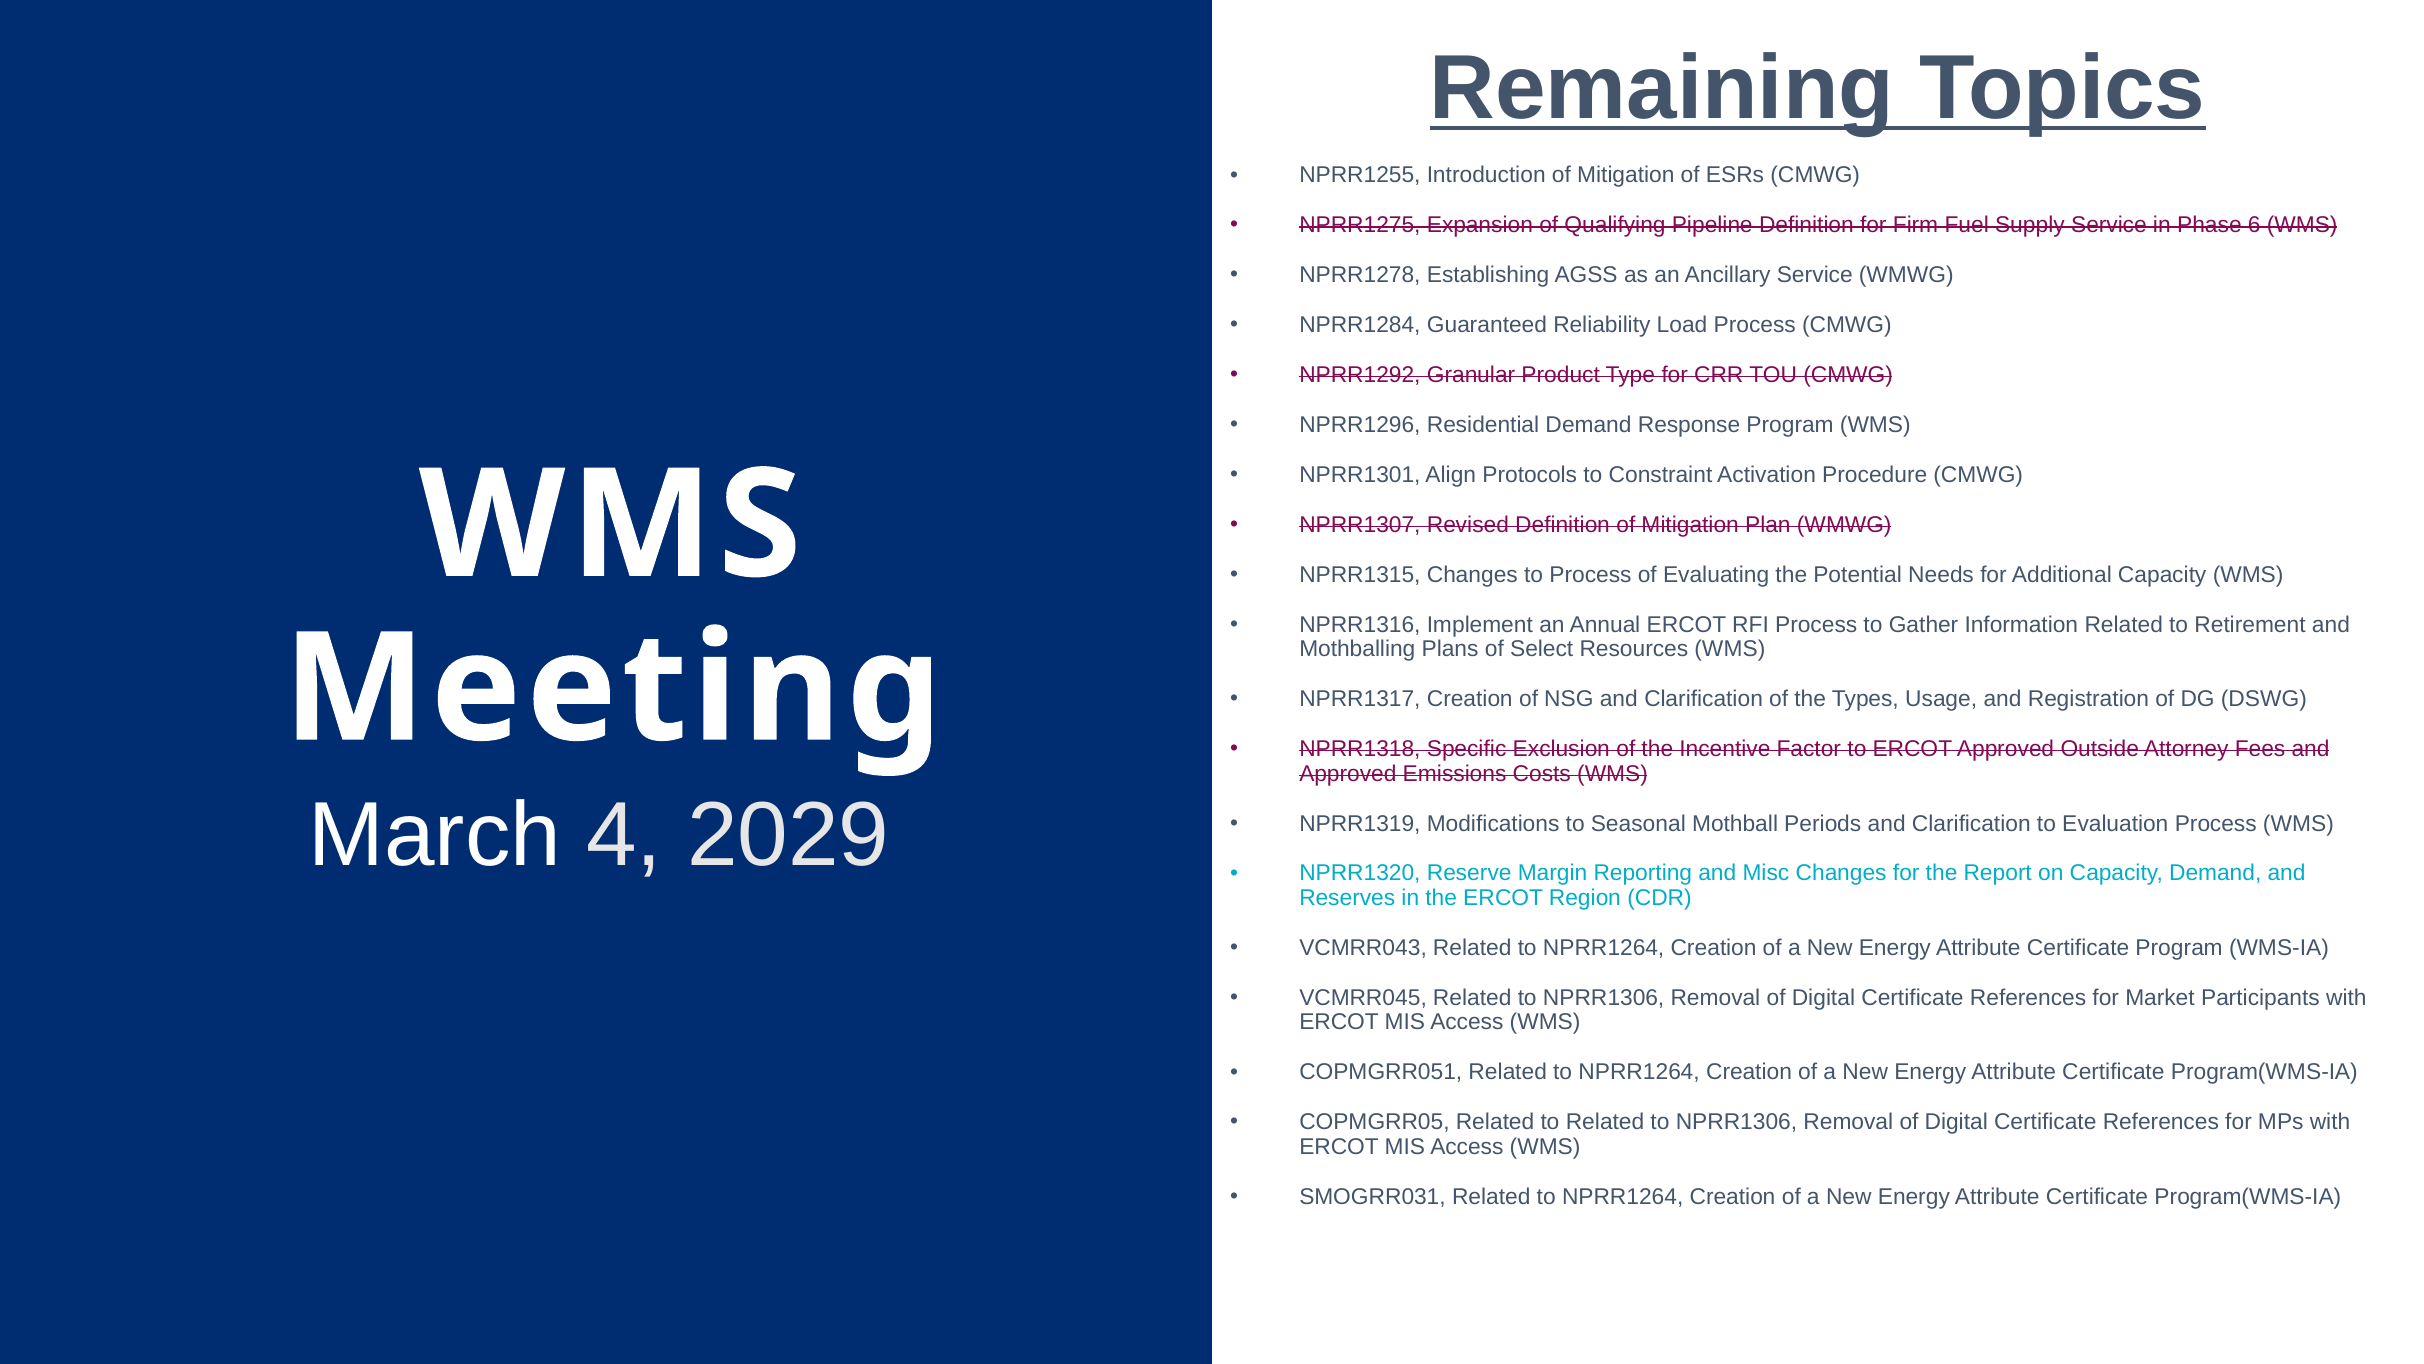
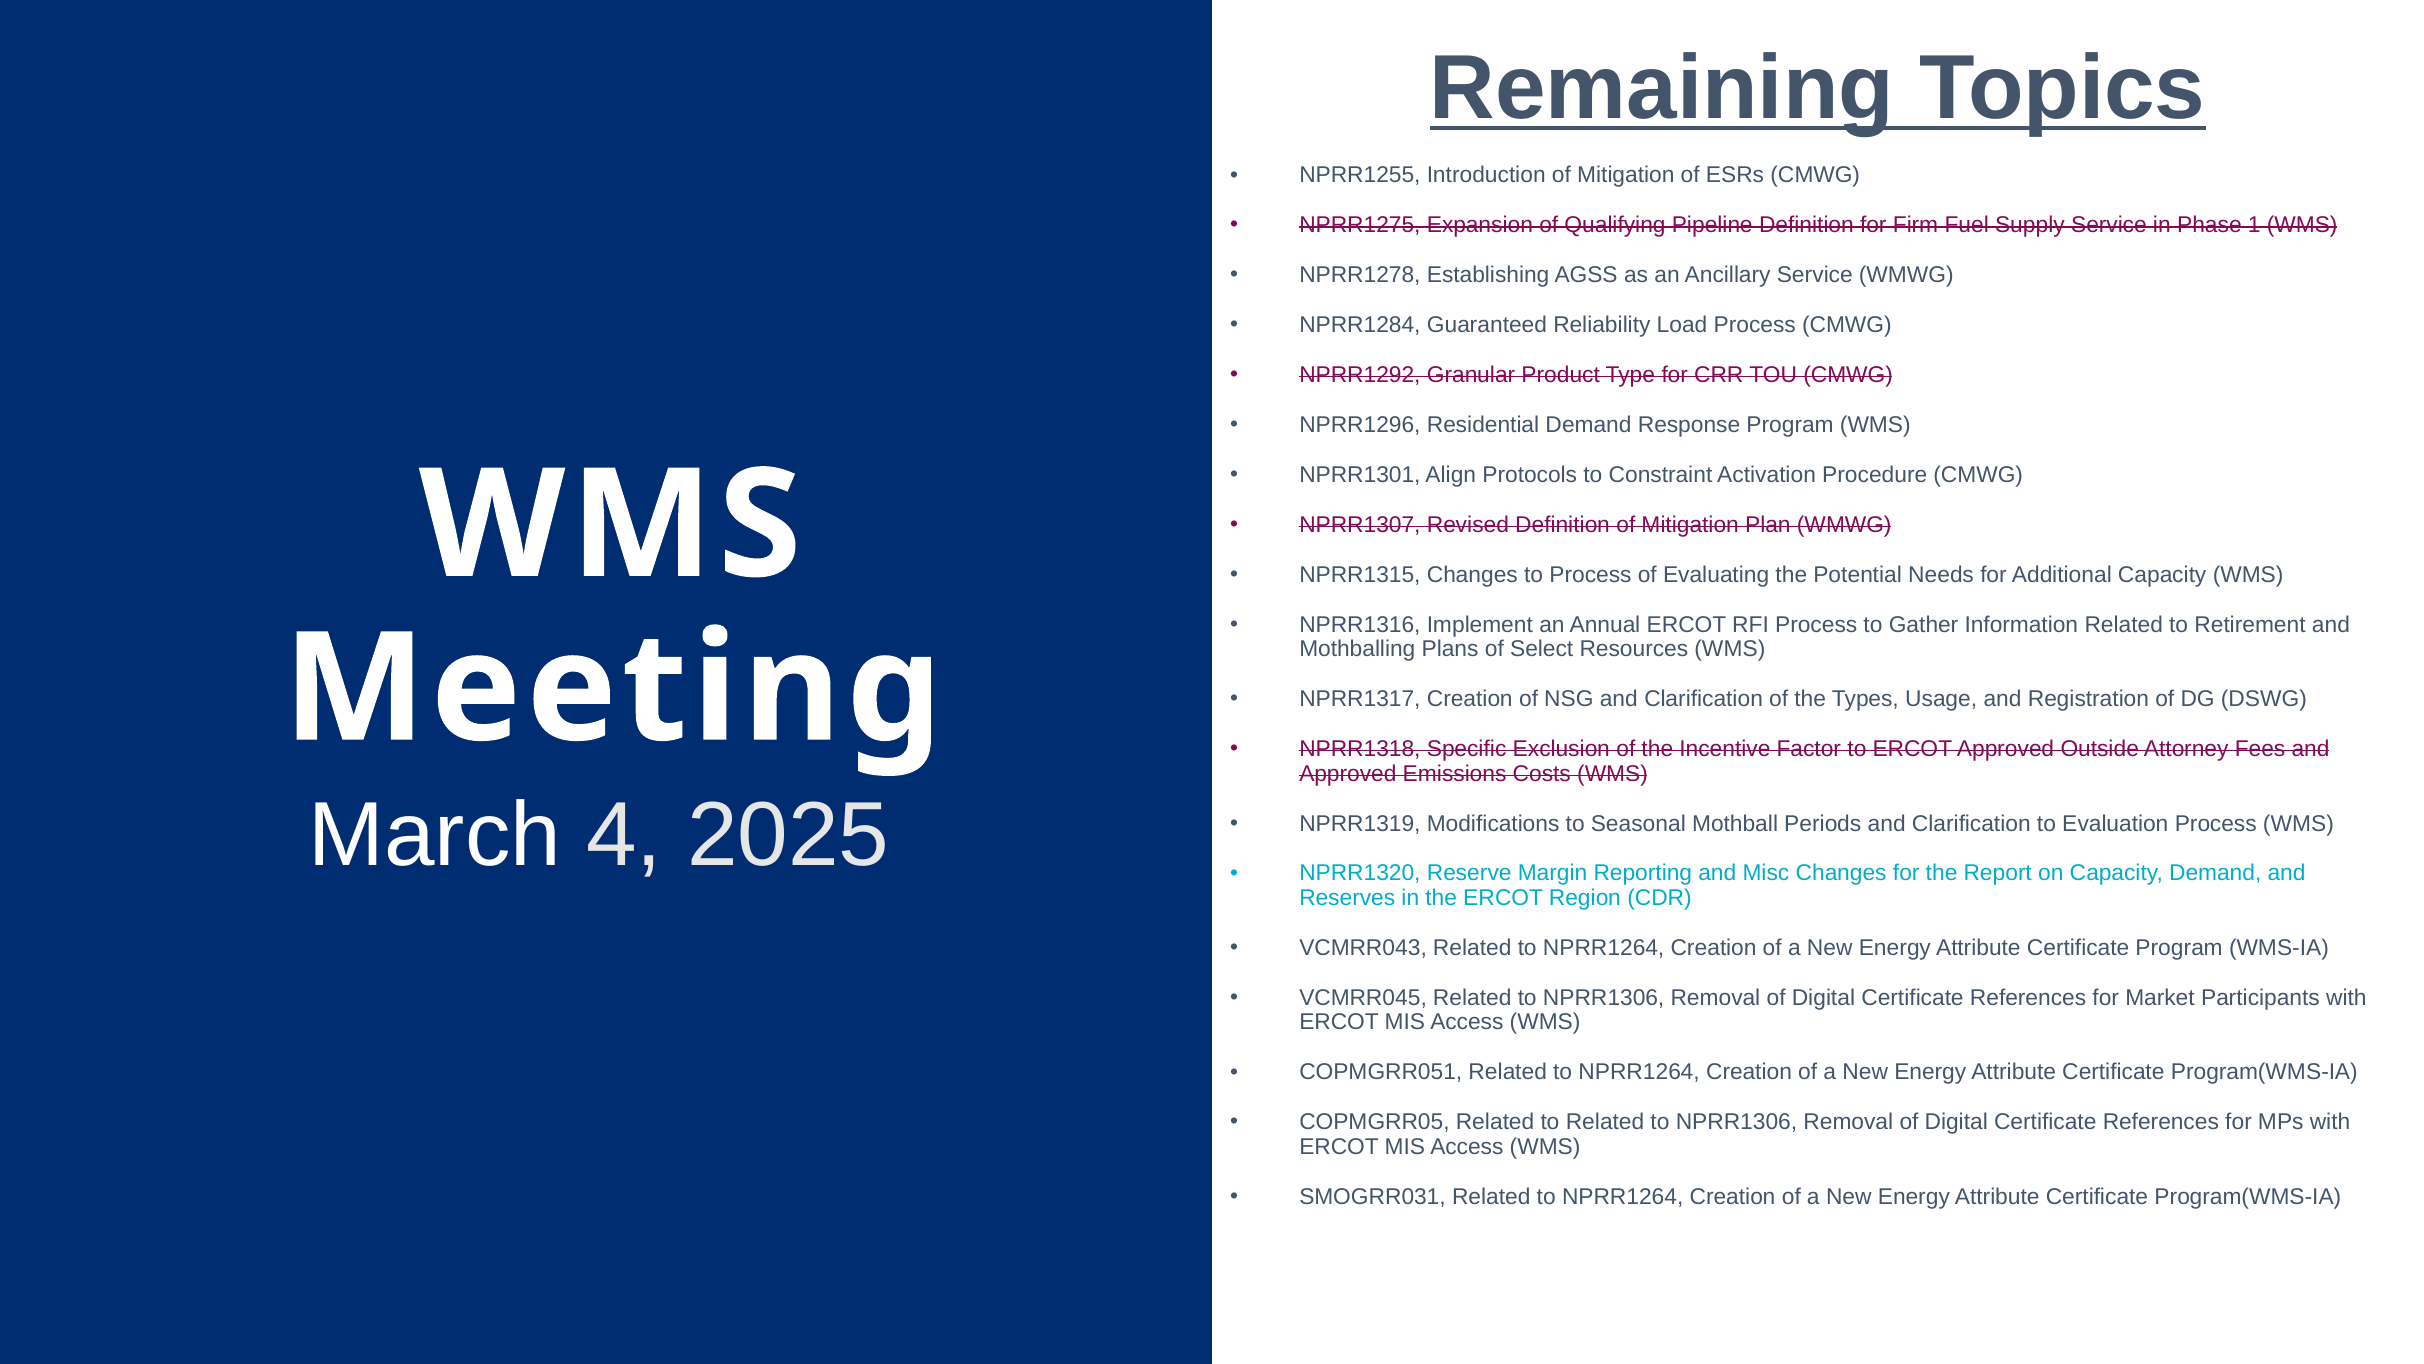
6: 6 -> 1
2029: 2029 -> 2025
